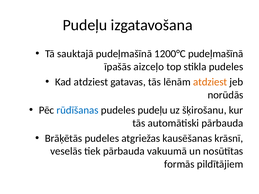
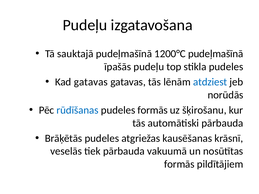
īpašās aizceļo: aizceļo -> pudeļu
Kad atdziest: atdziest -> gatavas
atdziest at (210, 82) colour: orange -> blue
pudeles pudeļu: pudeļu -> formās
